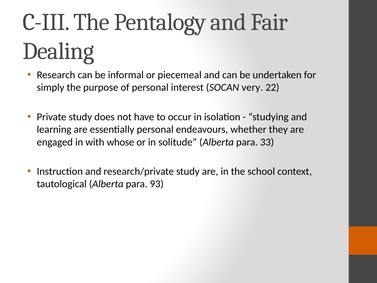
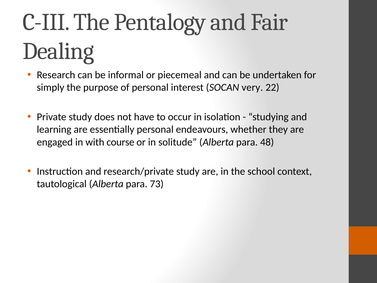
whose: whose -> course
33: 33 -> 48
93: 93 -> 73
